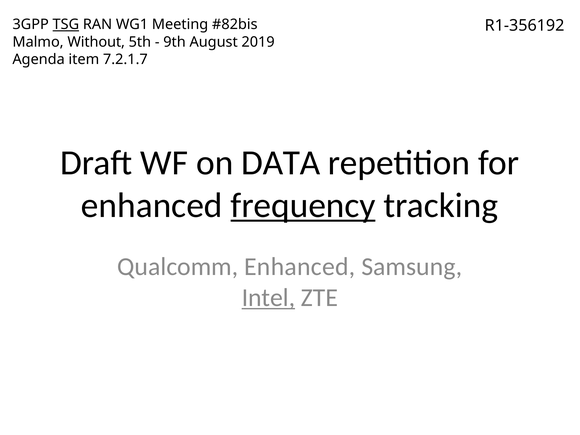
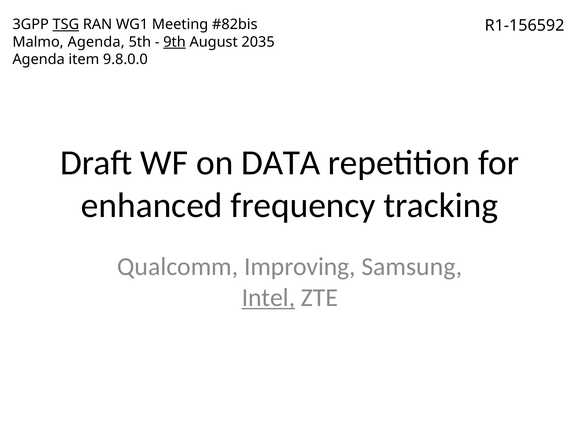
R1-356192: R1-356192 -> R1-156592
Malmo Without: Without -> Agenda
9th underline: none -> present
2019: 2019 -> 2035
7.2.1.7: 7.2.1.7 -> 9.8.0.0
frequency underline: present -> none
Qualcomm Enhanced: Enhanced -> Improving
